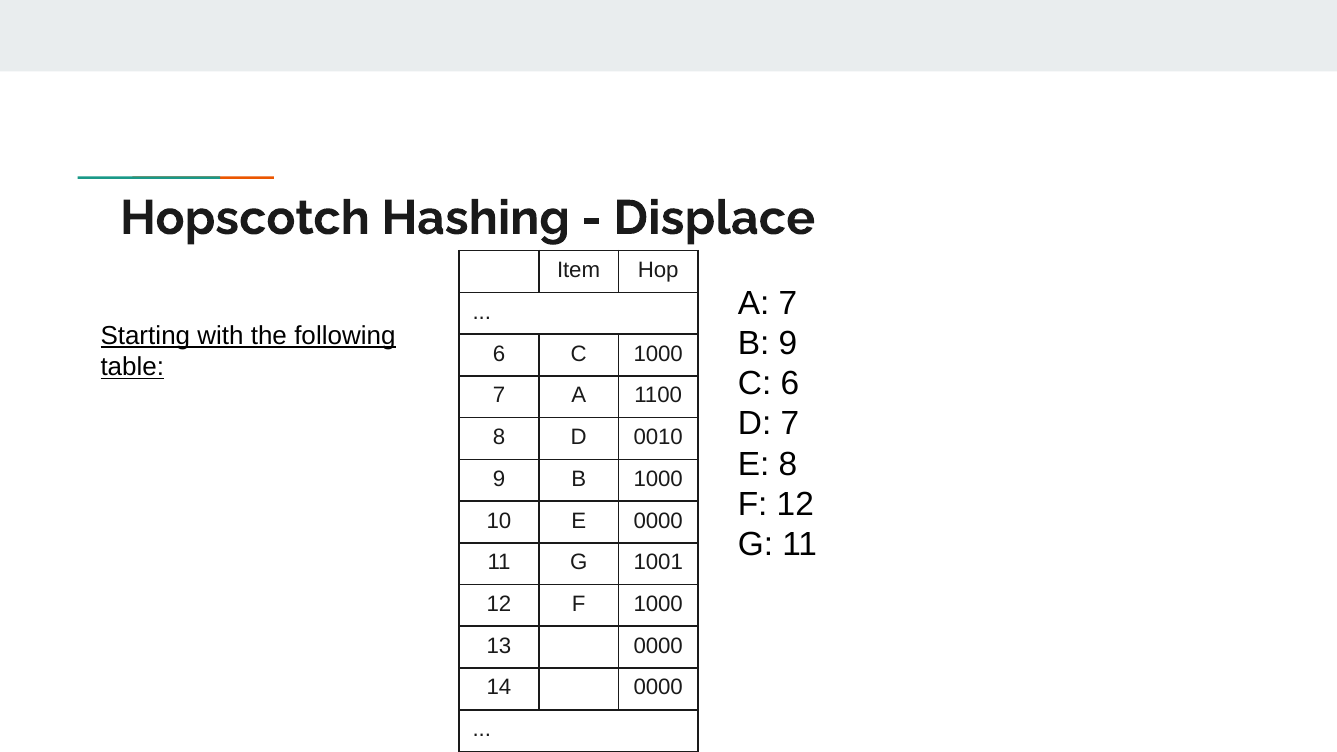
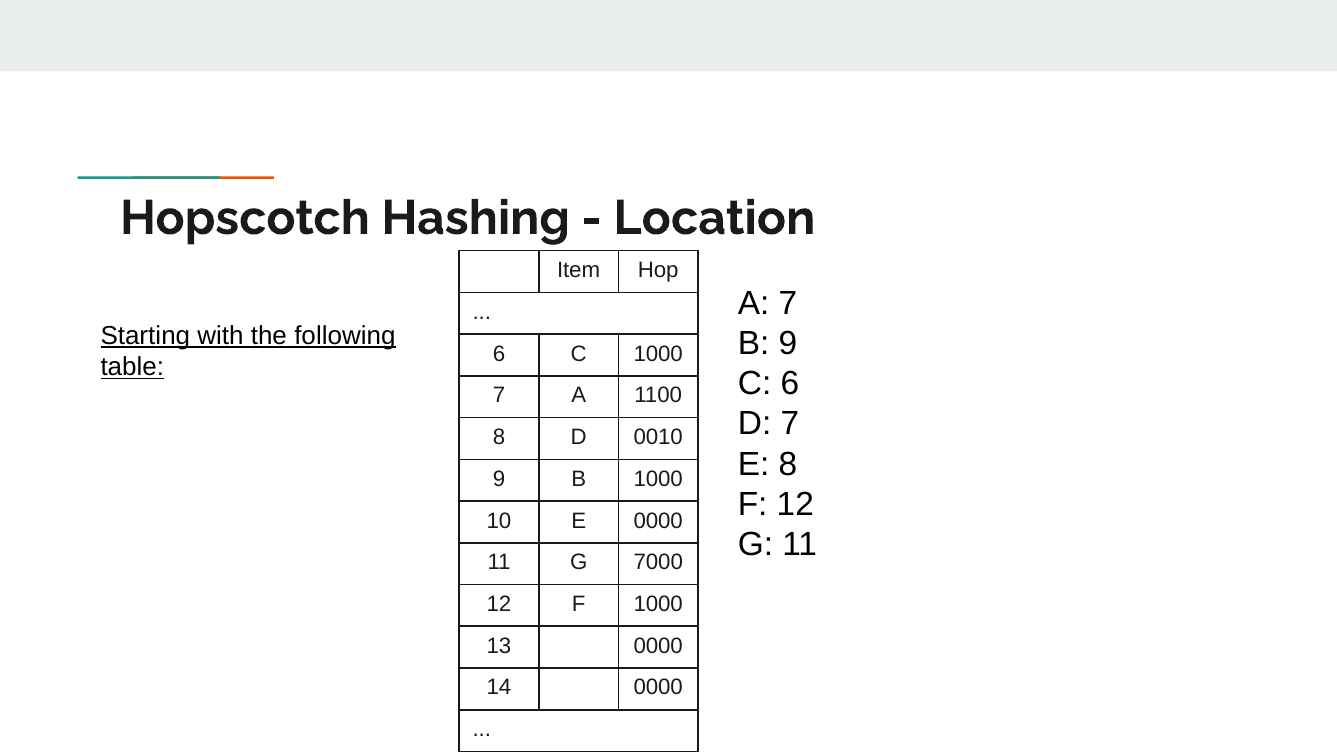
Displace: Displace -> Location
1001: 1001 -> 7000
